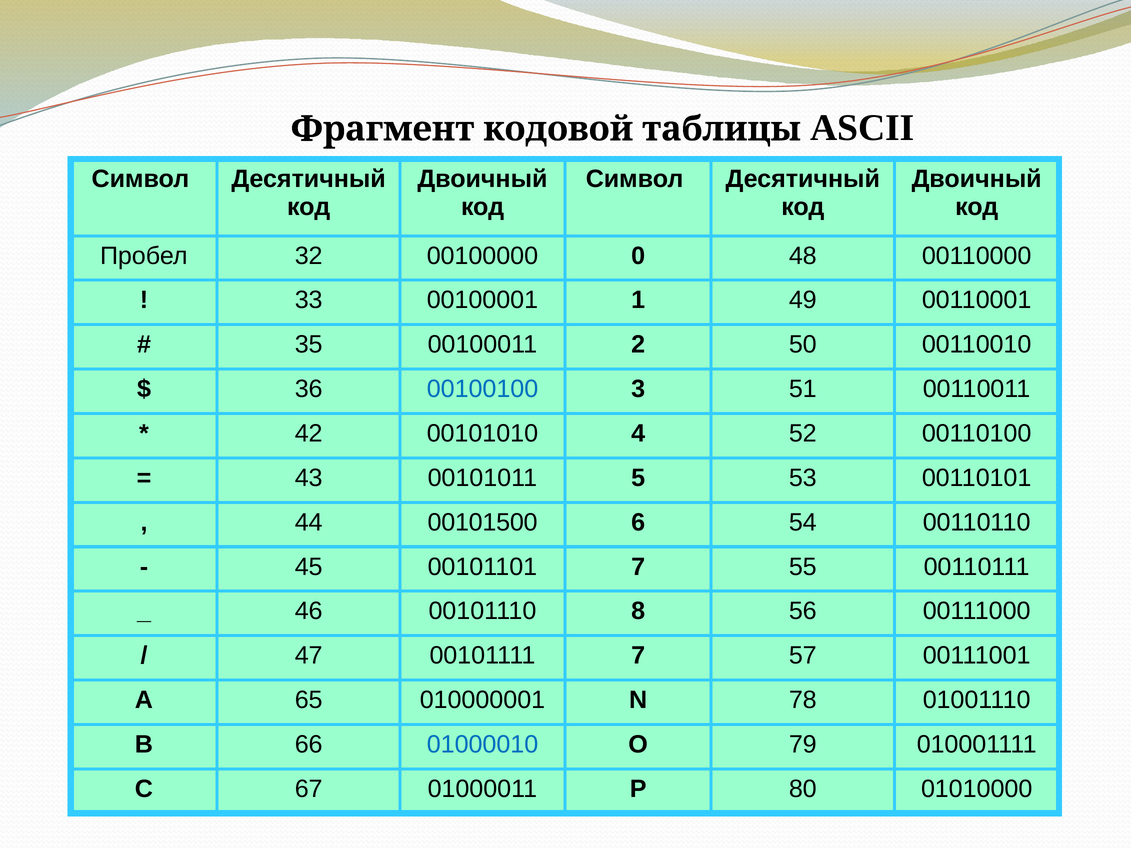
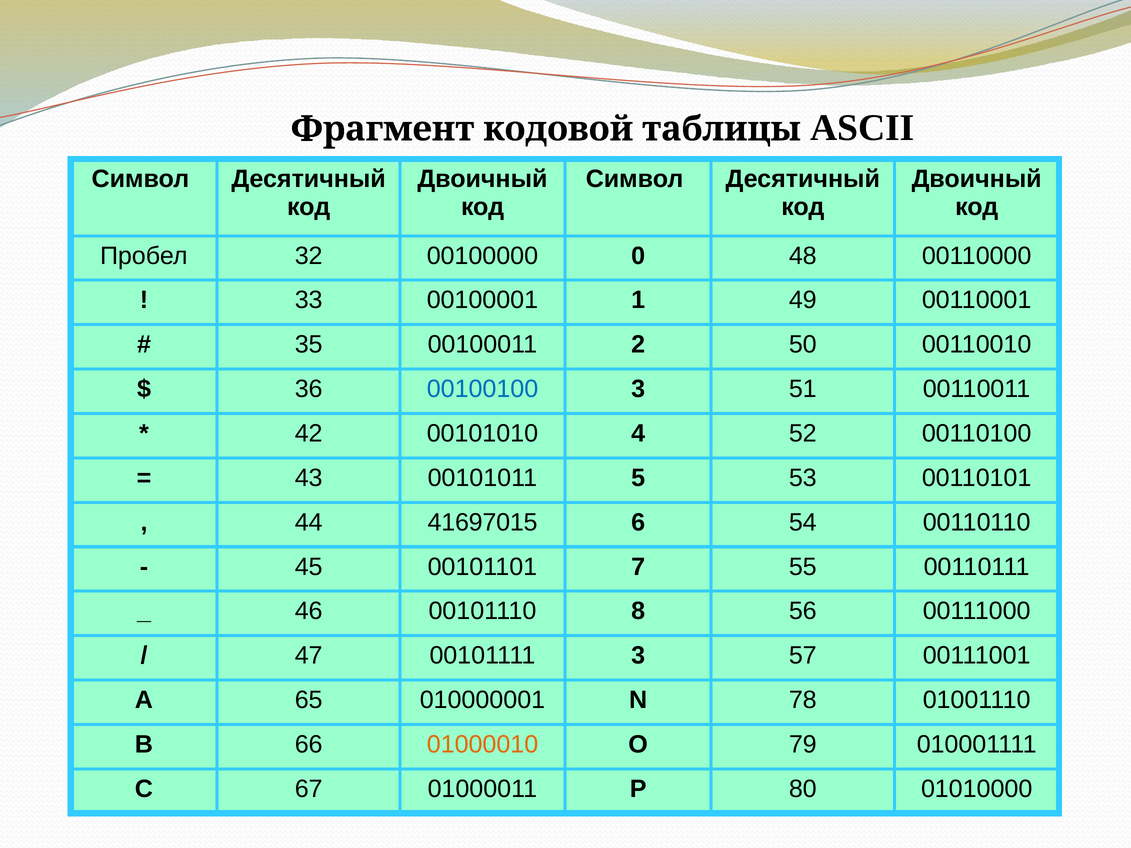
00101500: 00101500 -> 41697015
00101111 7: 7 -> 3
01000010 colour: blue -> orange
